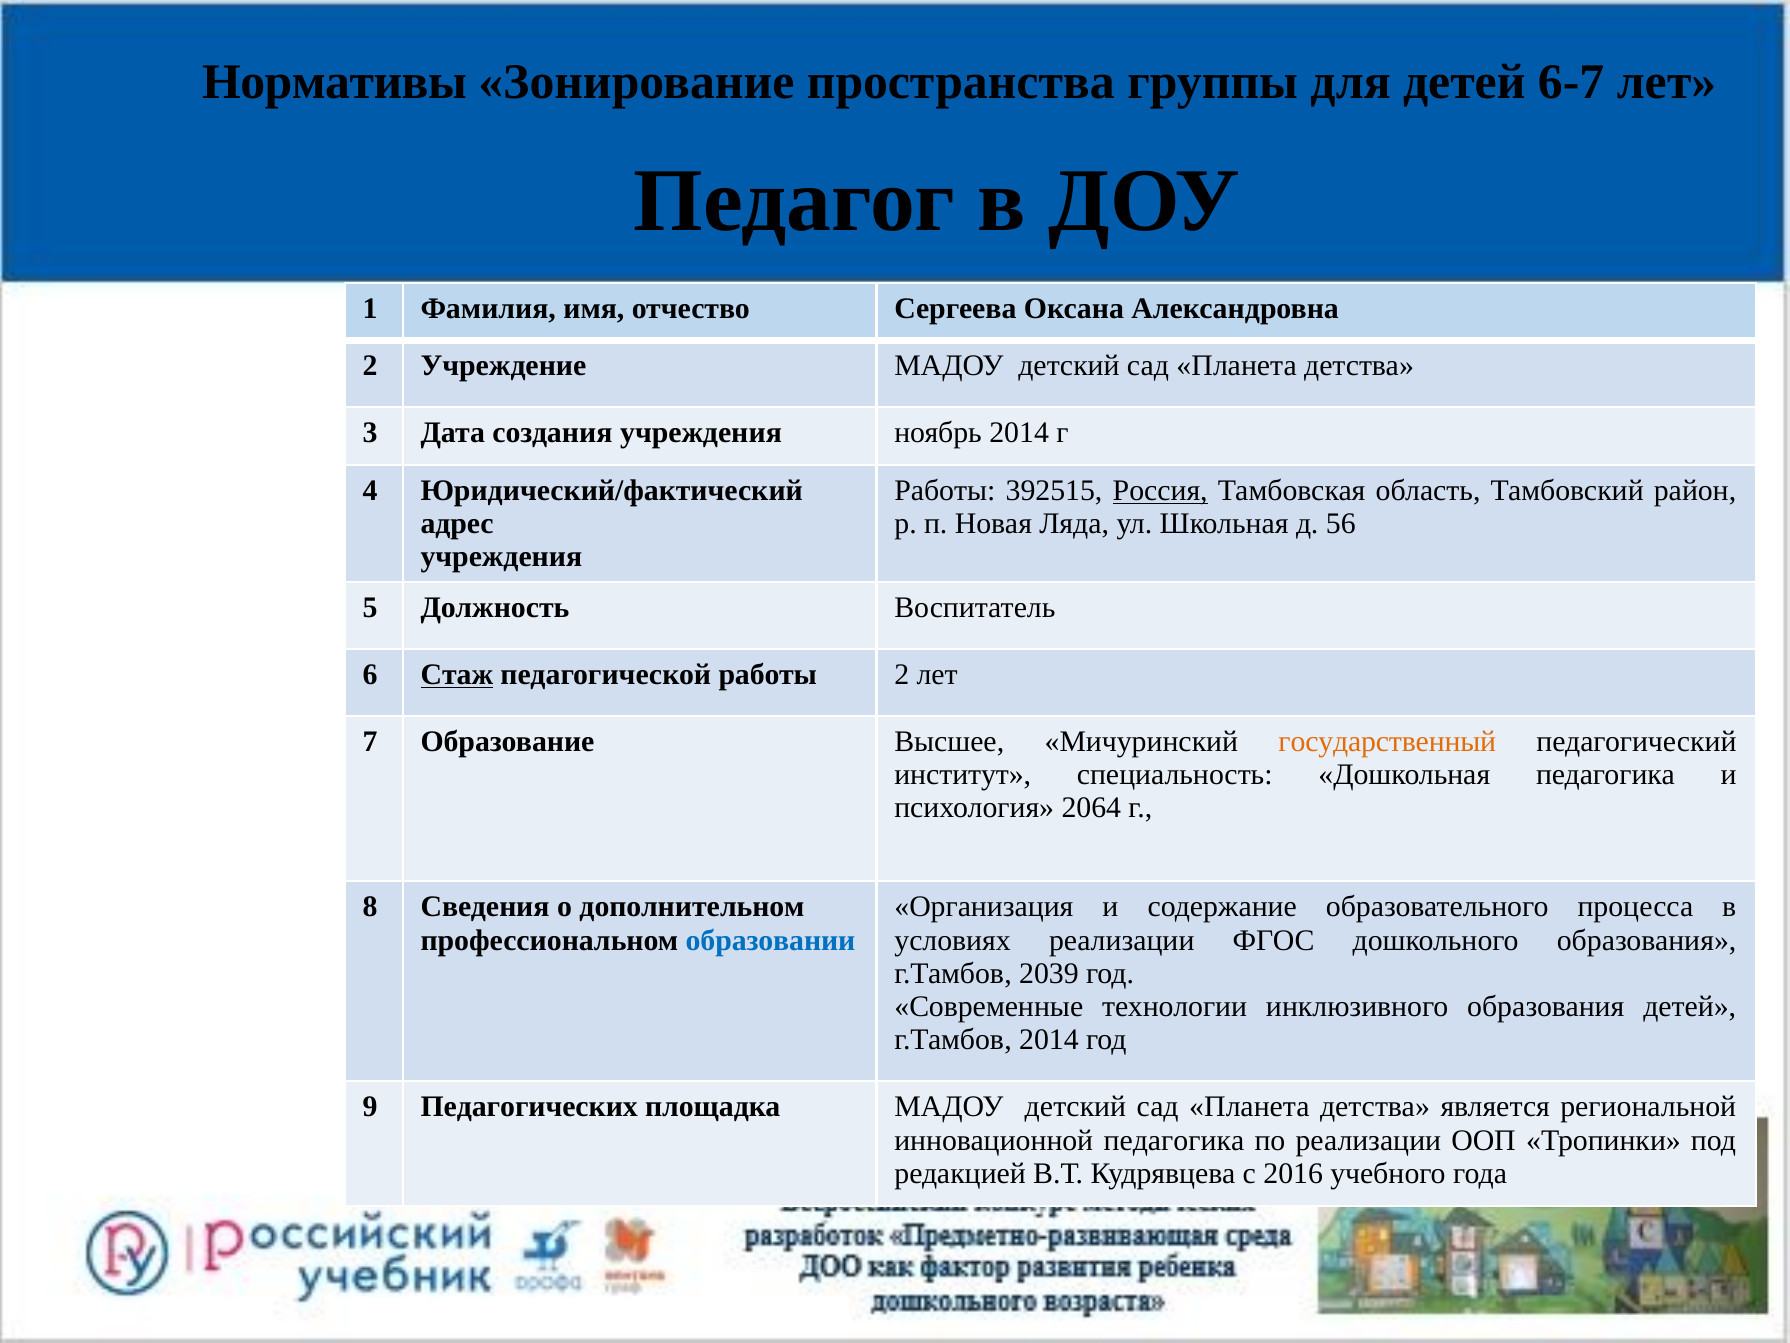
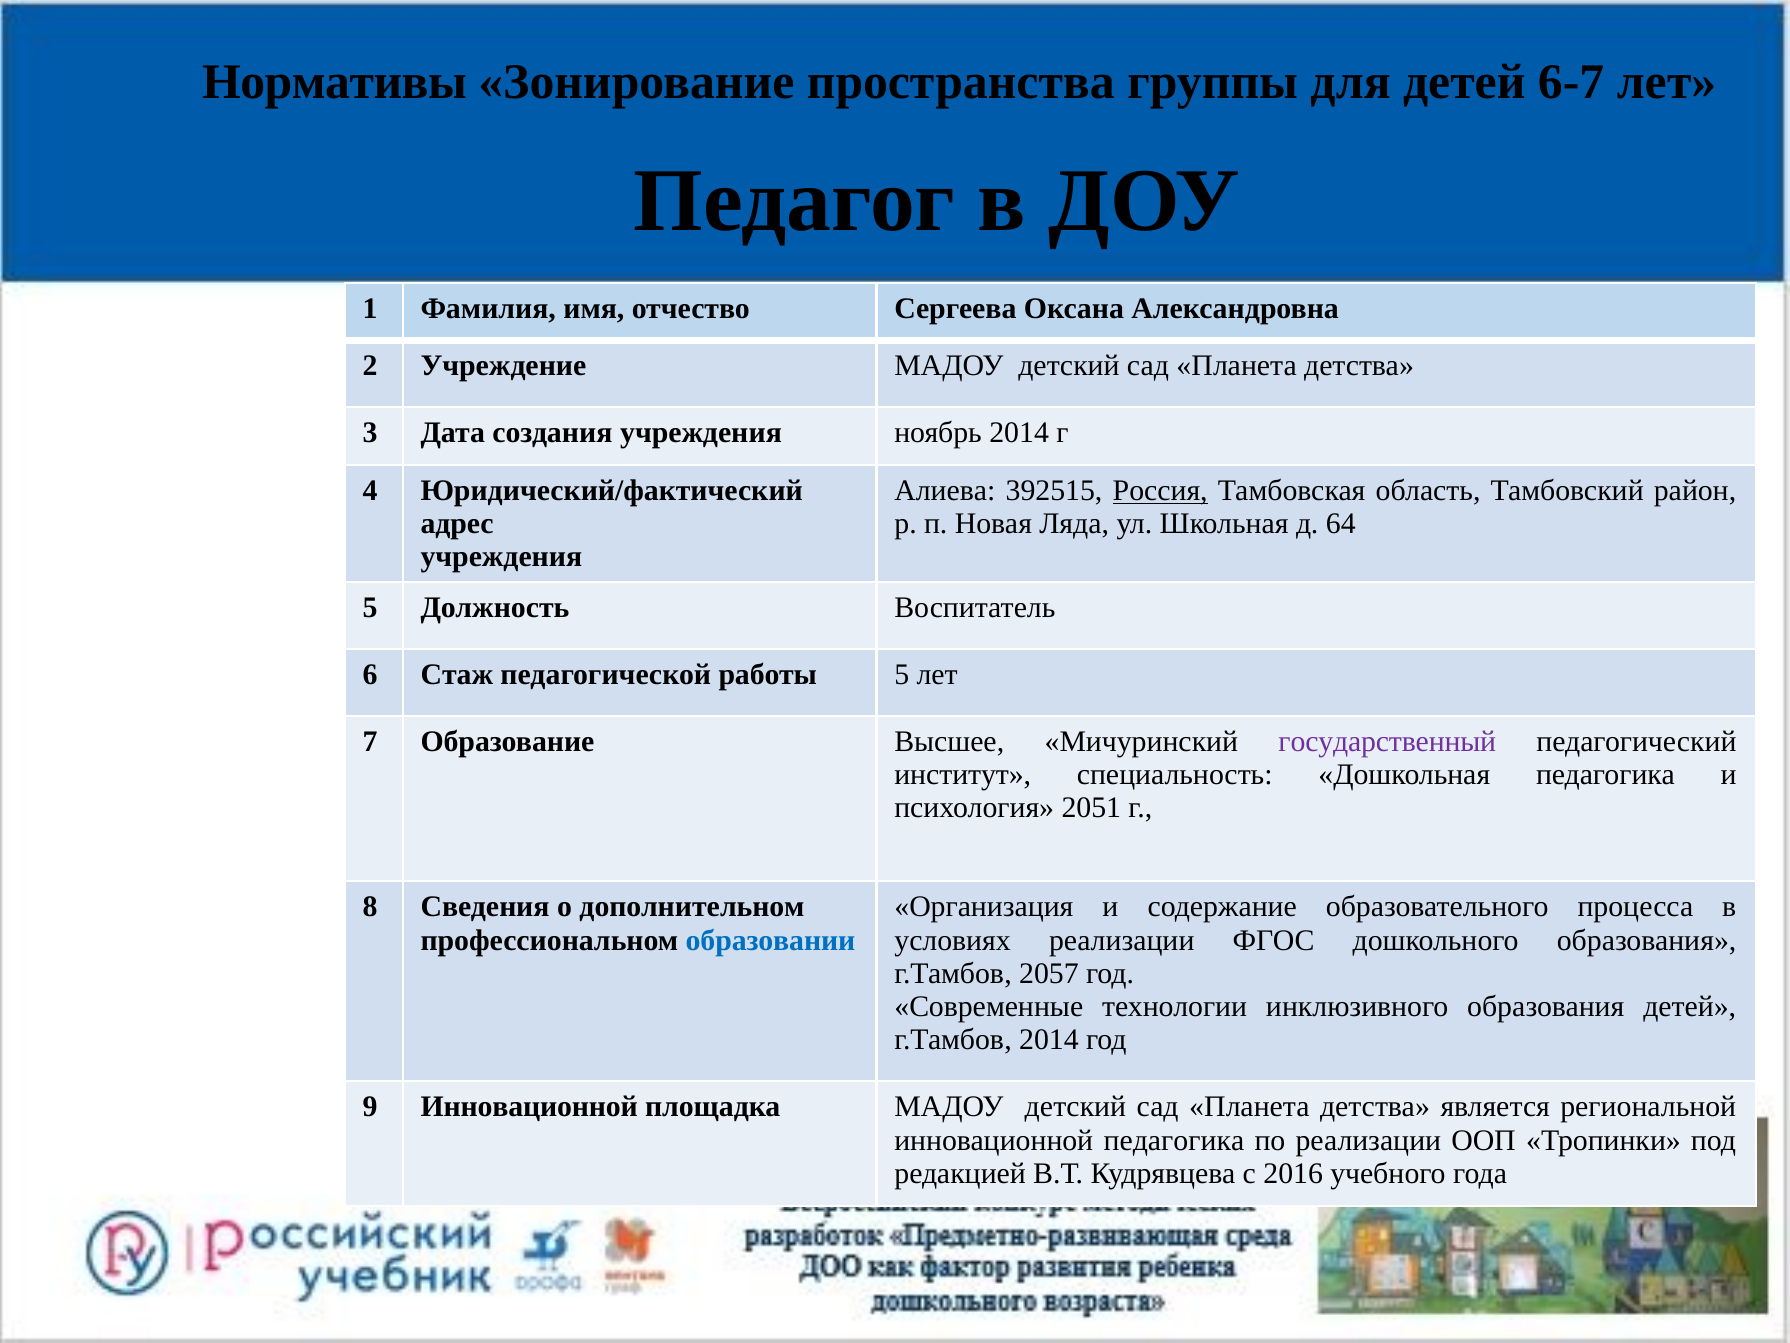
Работы at (945, 490): Работы -> Алиева
56: 56 -> 64
Стаж underline: present -> none
работы 2: 2 -> 5
государственный colour: orange -> purple
2064: 2064 -> 2051
2039: 2039 -> 2057
9 Педагогических: Педагогических -> Инновационной
